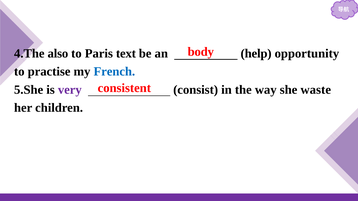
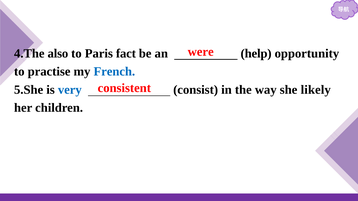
body: body -> were
text: text -> fact
very colour: purple -> blue
waste: waste -> likely
